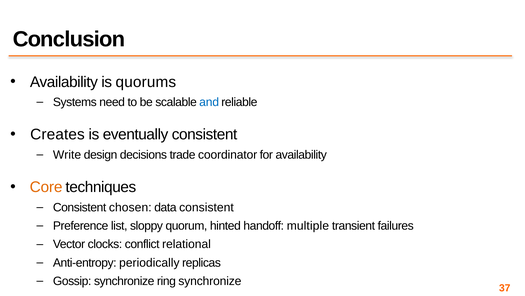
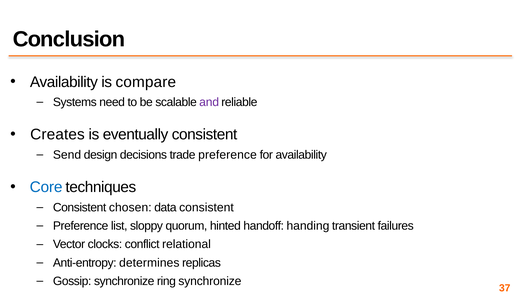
quorums: quorums -> compare
and colour: blue -> purple
Write: Write -> Send
trade coordinator: coordinator -> preference
Core colour: orange -> blue
multiple: multiple -> handing
periodically: periodically -> determines
